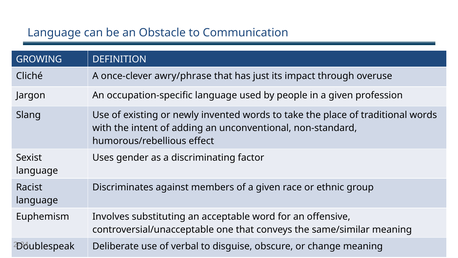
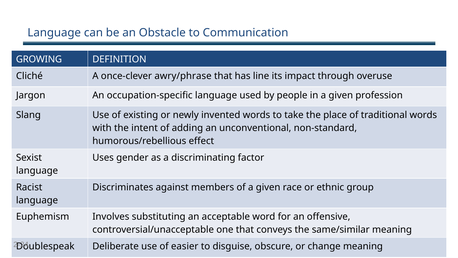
just: just -> line
verbal: verbal -> easier
